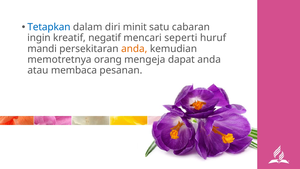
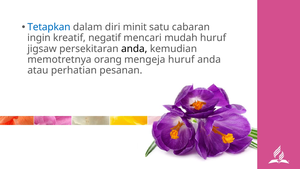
seperti: seperti -> mudah
mandi: mandi -> jigsaw
anda at (134, 49) colour: orange -> black
mengeja dapat: dapat -> huruf
membaca: membaca -> perhatian
